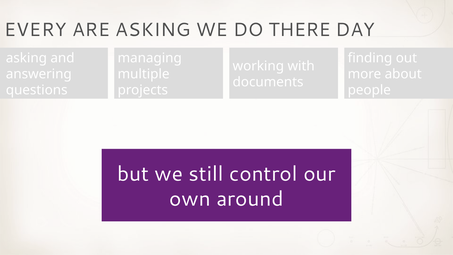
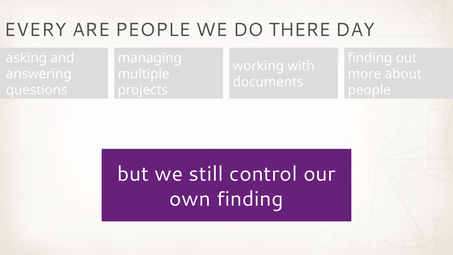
ARE ASKING: ASKING -> PEOPLE
own around: around -> finding
